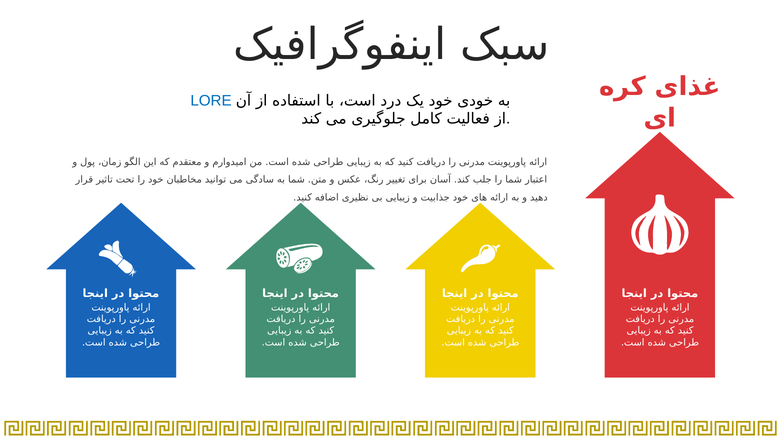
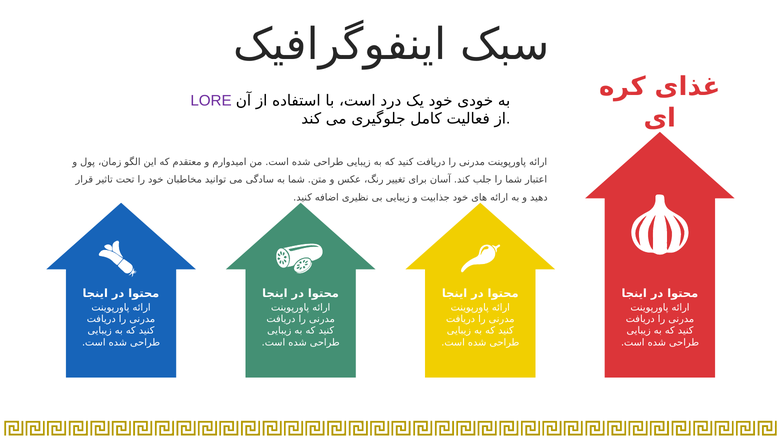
LORE colour: blue -> purple
